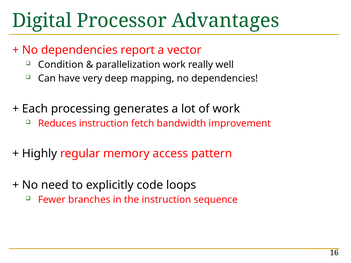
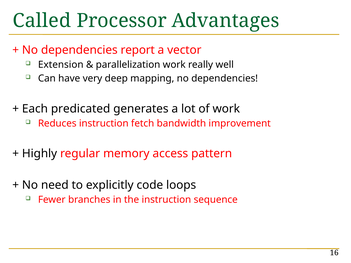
Digital: Digital -> Called
Condition: Condition -> Extension
processing: processing -> predicated
